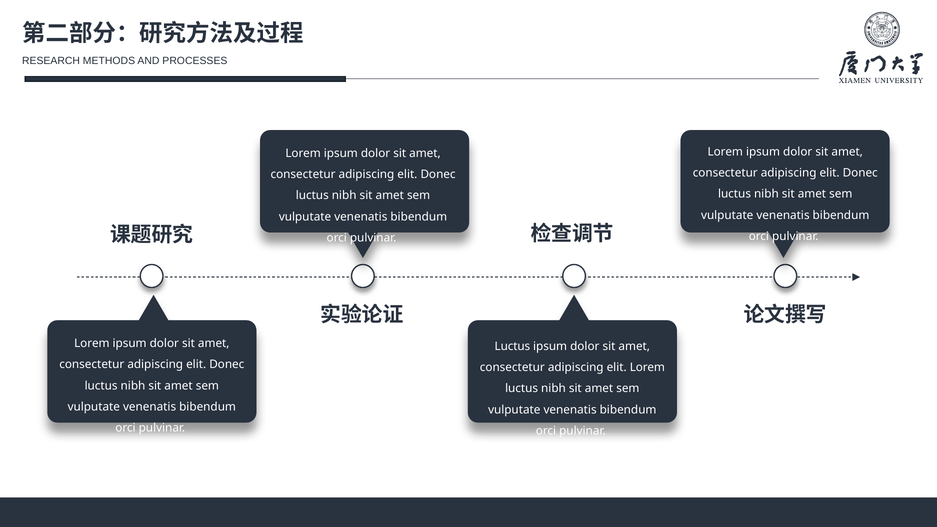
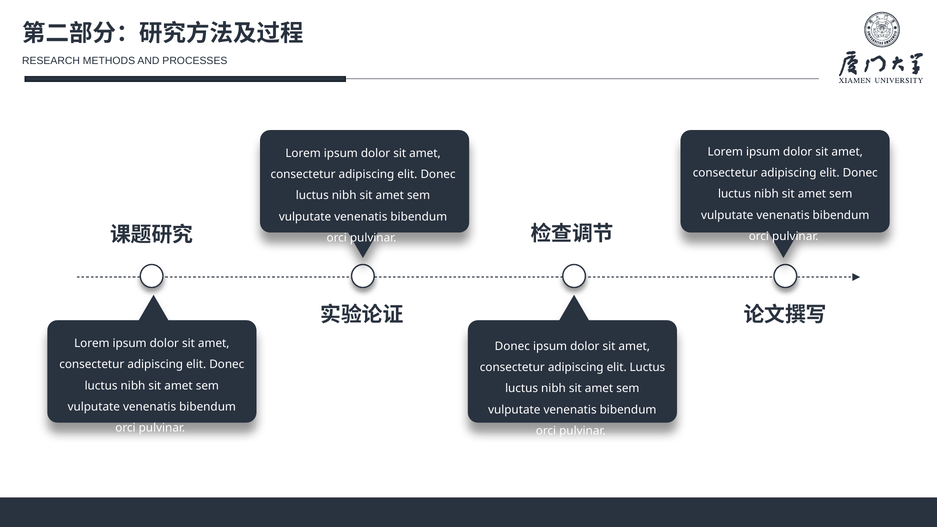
Luctus at (512, 346): Luctus -> Donec
elit Lorem: Lorem -> Luctus
